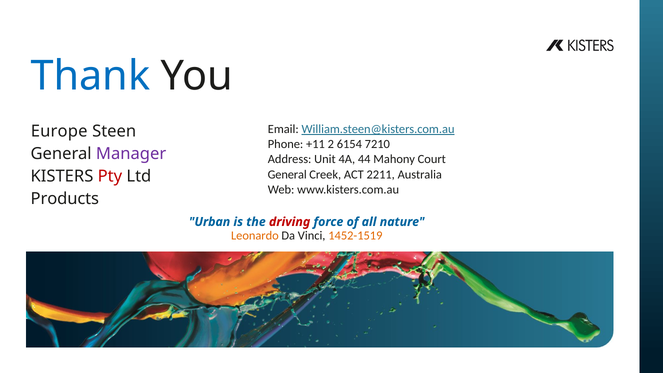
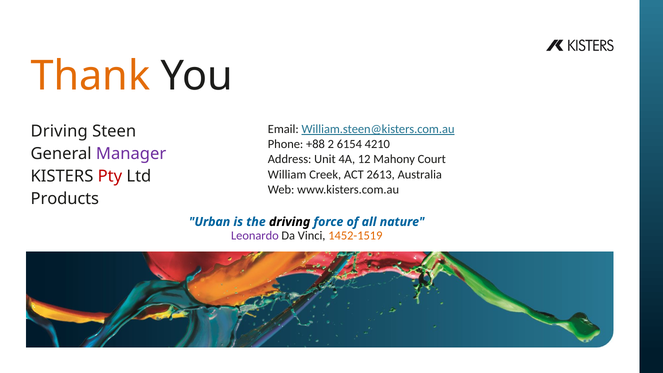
Thank colour: blue -> orange
Europe at (59, 131): Europe -> Driving
+11: +11 -> +88
7210: 7210 -> 4210
44: 44 -> 12
General at (287, 174): General -> William
2211: 2211 -> 2613
driving at (290, 222) colour: red -> black
Leonardo colour: orange -> purple
